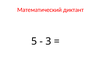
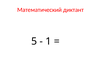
3: 3 -> 1
